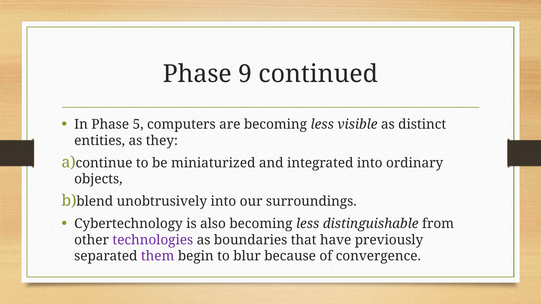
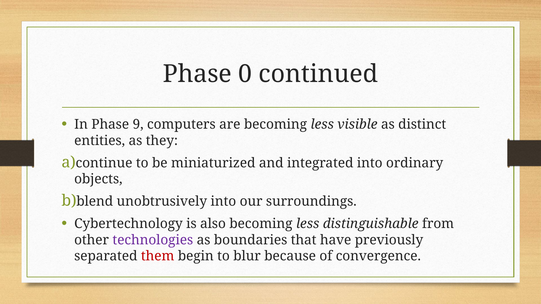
9: 9 -> 0
5: 5 -> 9
them colour: purple -> red
